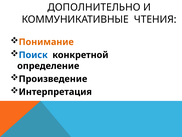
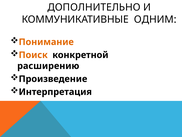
ЧТЕНИЯ: ЧТЕНИЯ -> ОДНИМ
Поиск colour: blue -> orange
определение: определение -> расширению
